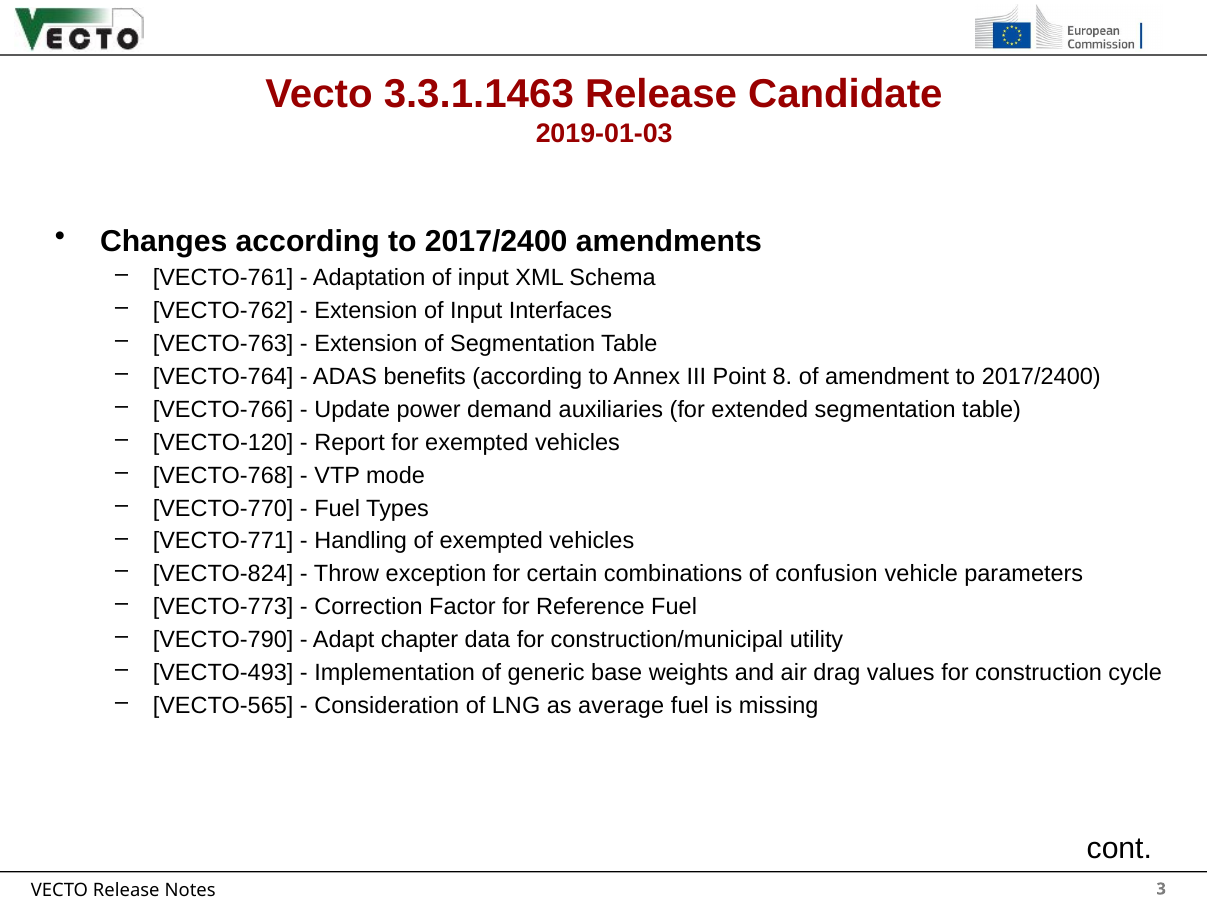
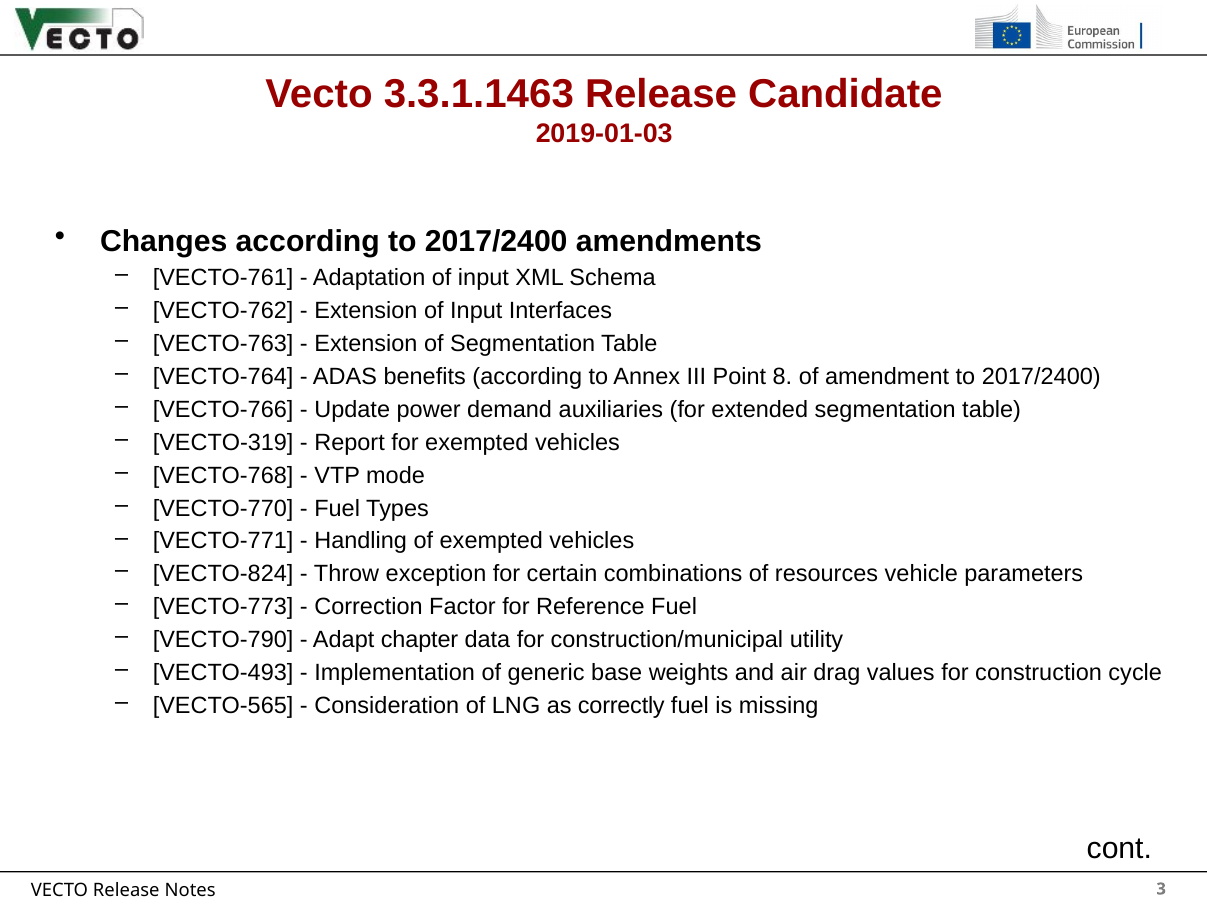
VECTO-120: VECTO-120 -> VECTO-319
confusion: confusion -> resources
average: average -> correctly
